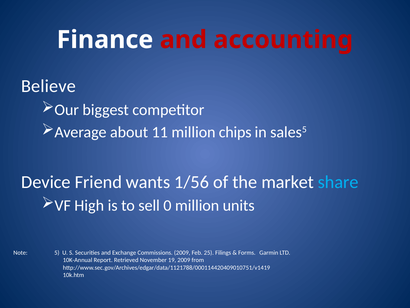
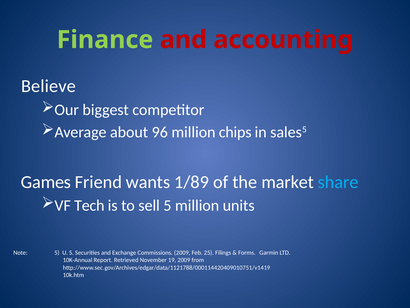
Finance colour: white -> light green
11: 11 -> 96
Device: Device -> Games
1/56: 1/56 -> 1/89
High: High -> Tech
sell 0: 0 -> 5
